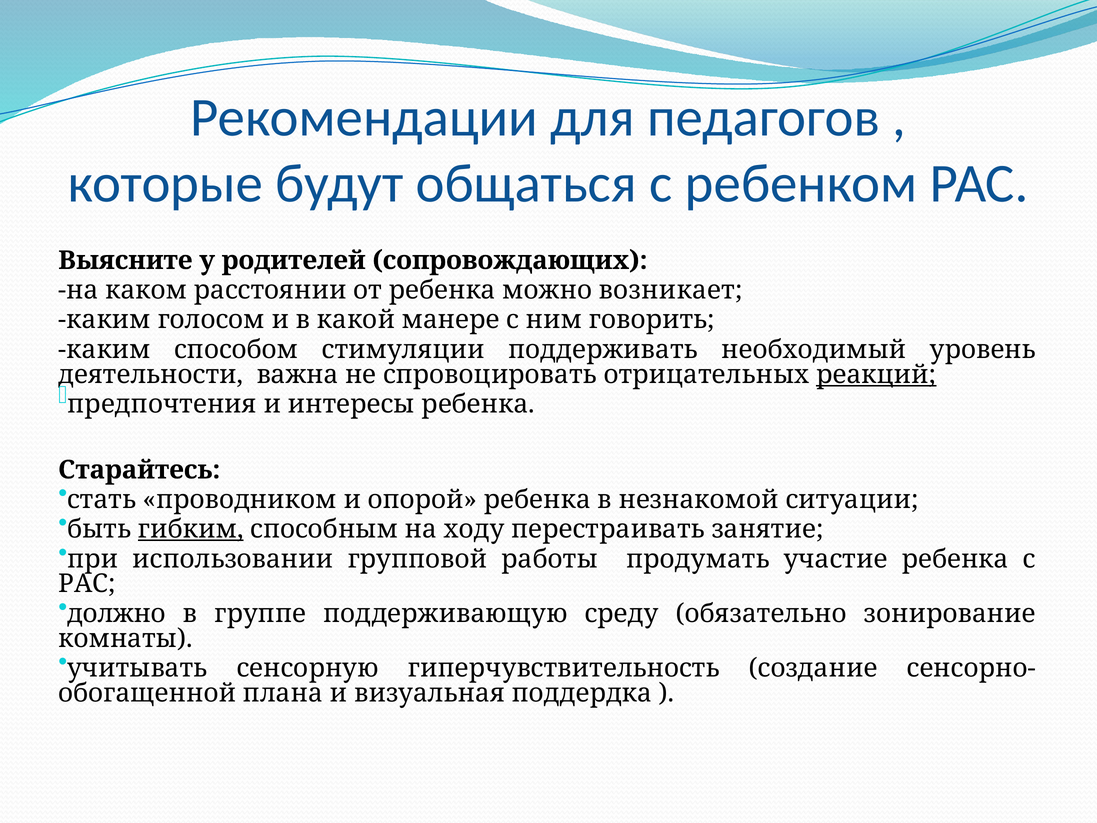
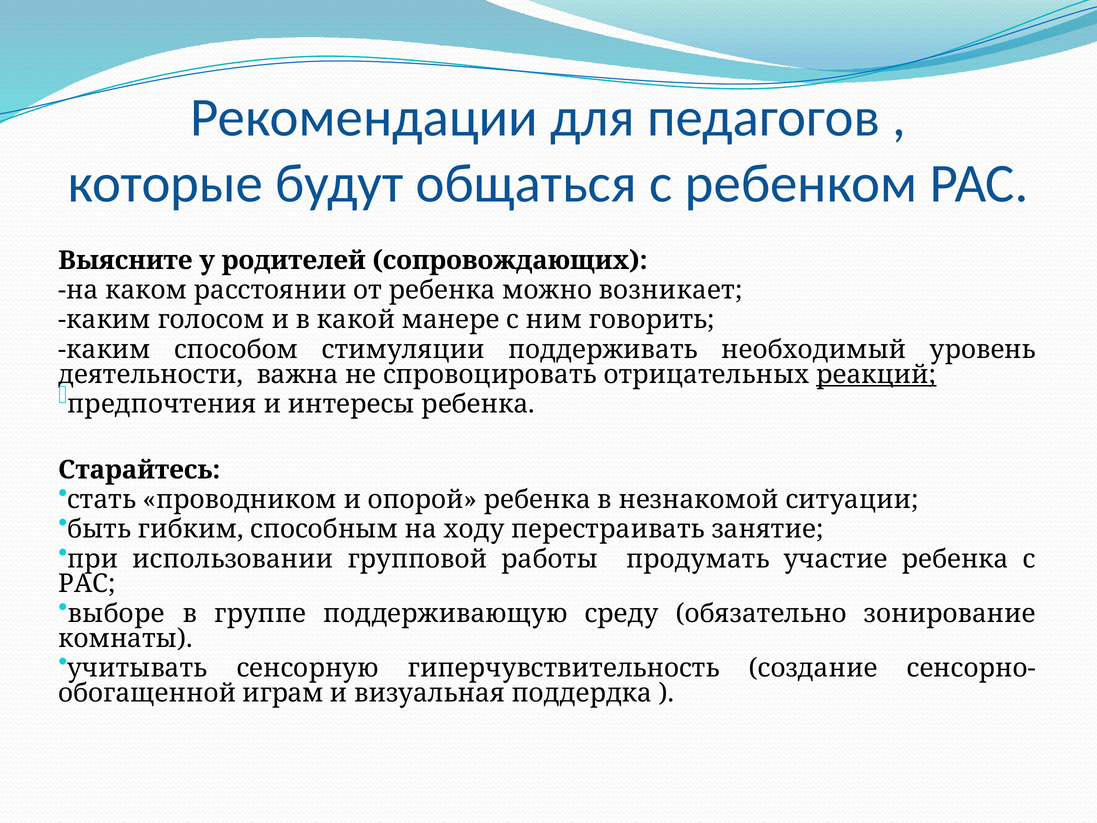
гибким underline: present -> none
должно: должно -> выборе
плана: плана -> играм
